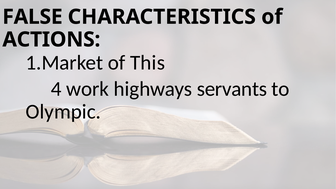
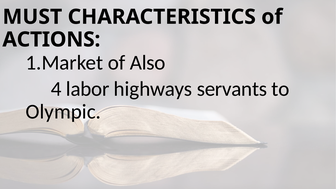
FALSE: FALSE -> MUST
This: This -> Also
work: work -> labor
